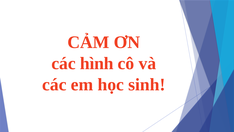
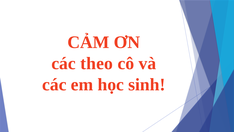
hình: hình -> theo
